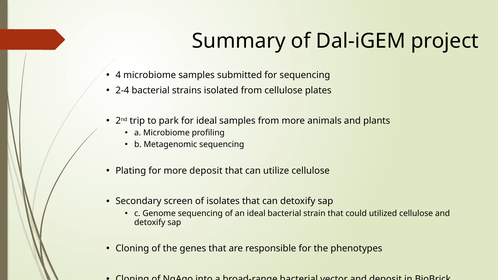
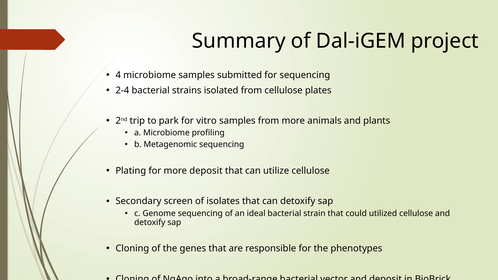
for ideal: ideal -> vitro
